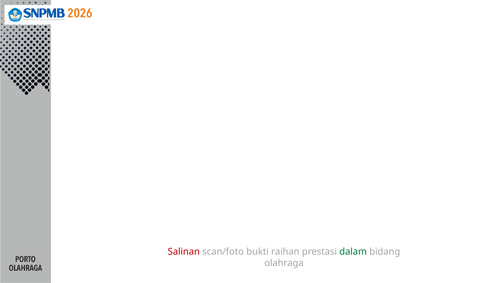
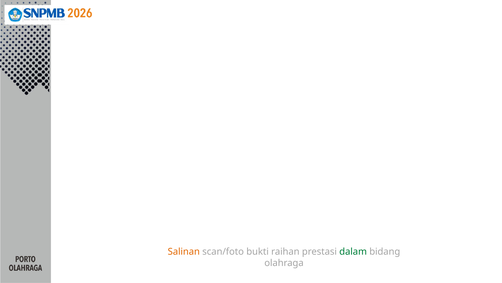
Salinan colour: red -> orange
